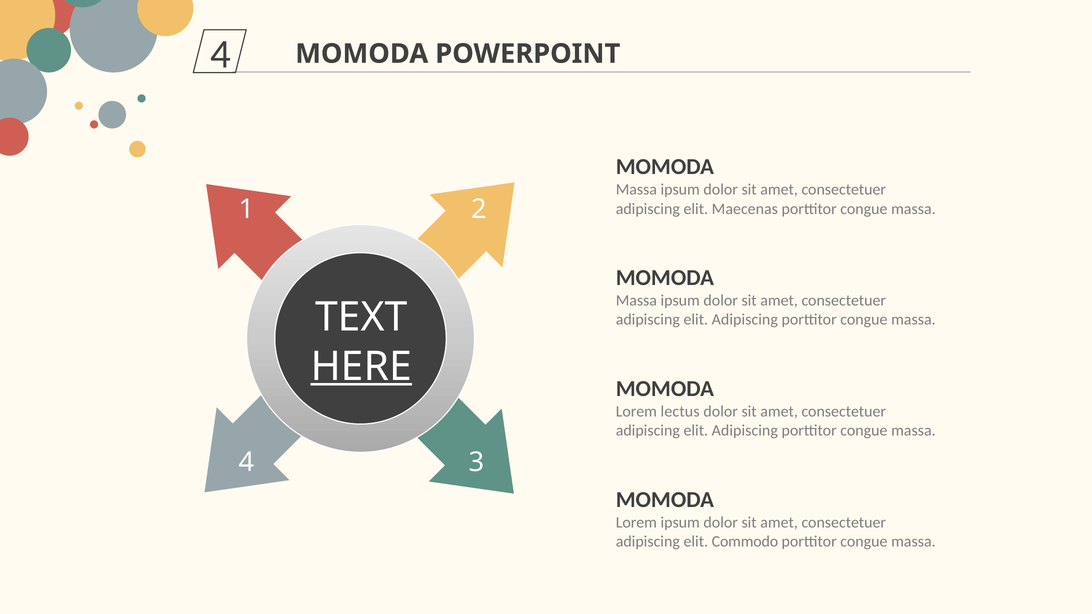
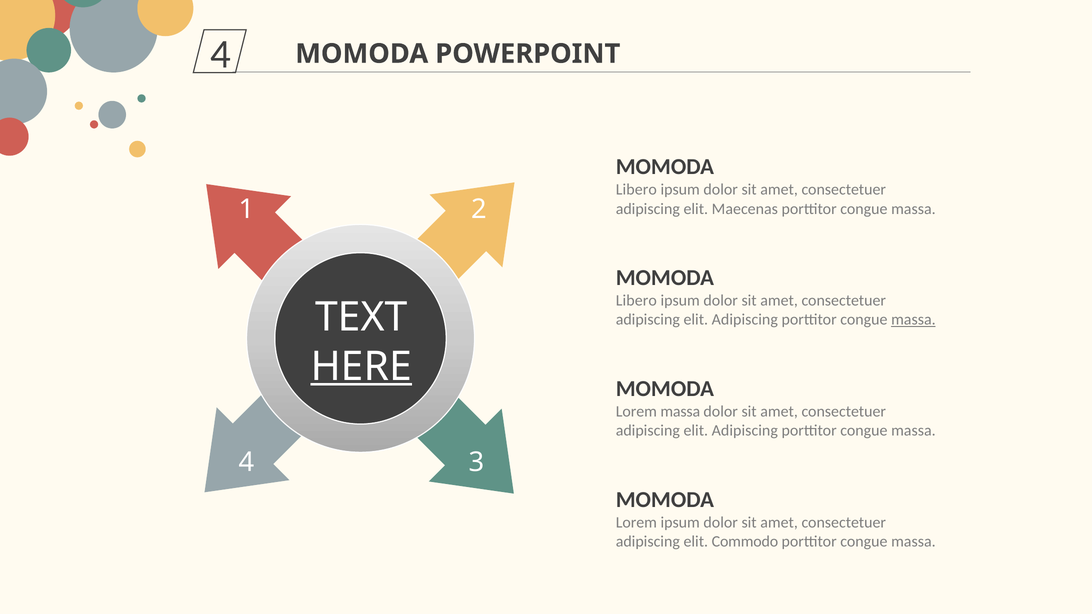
Massa at (636, 190): Massa -> Libero
Massa at (636, 301): Massa -> Libero
massa at (913, 320) underline: none -> present
Lorem lectus: lectus -> massa
